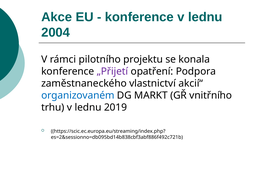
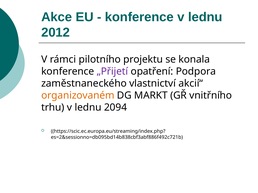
2004: 2004 -> 2012
organizovaném colour: blue -> orange
2019: 2019 -> 2094
